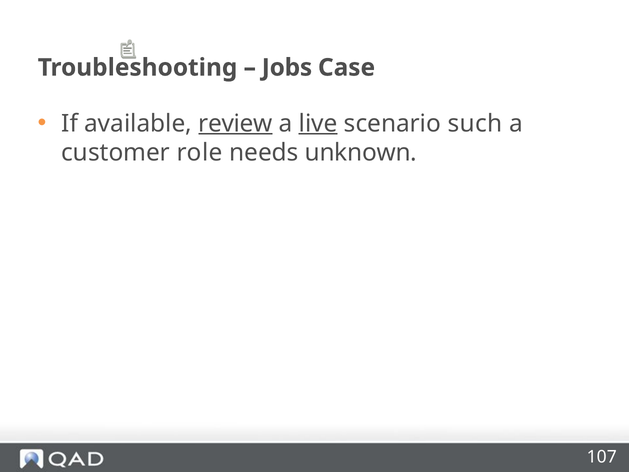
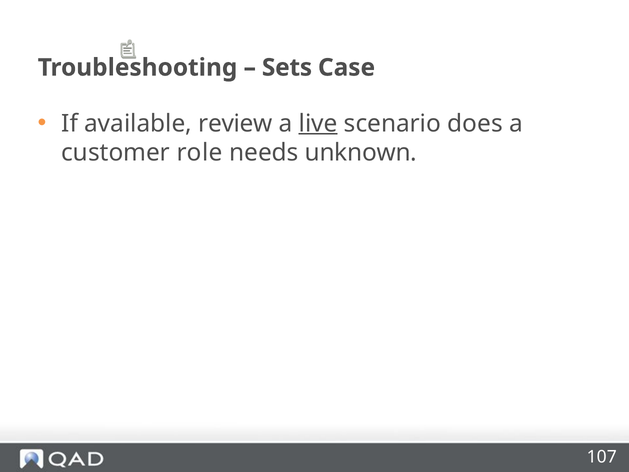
Jobs: Jobs -> Sets
review underline: present -> none
such: such -> does
